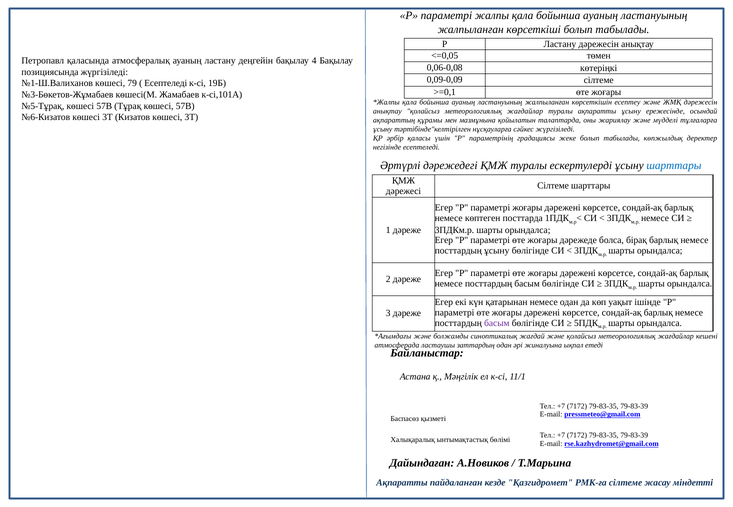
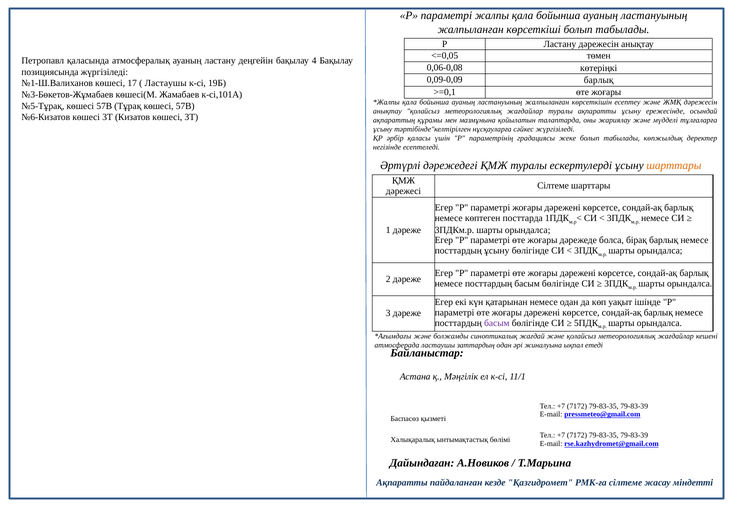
0,09-0,09 сілтеме: сілтеме -> барлық
79: 79 -> 17
Есептеледі at (166, 83): Есептеледі -> Ластаушы
шарттары at (674, 166) colour: blue -> orange
